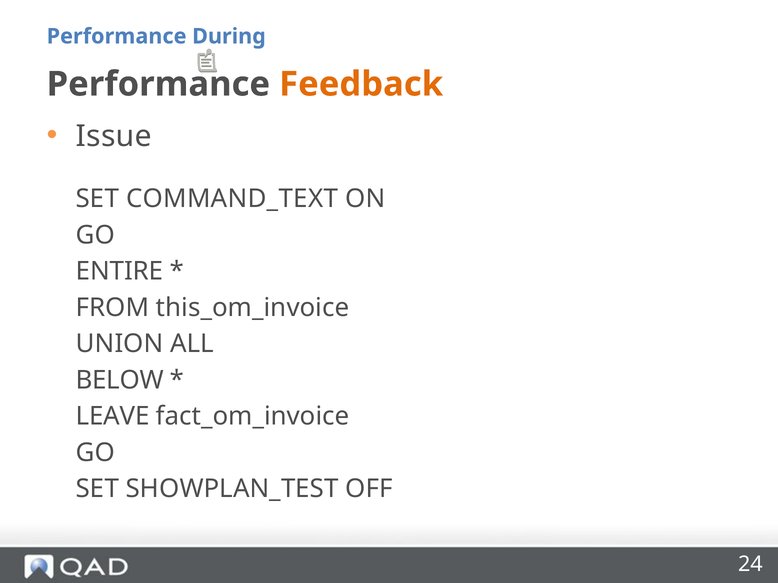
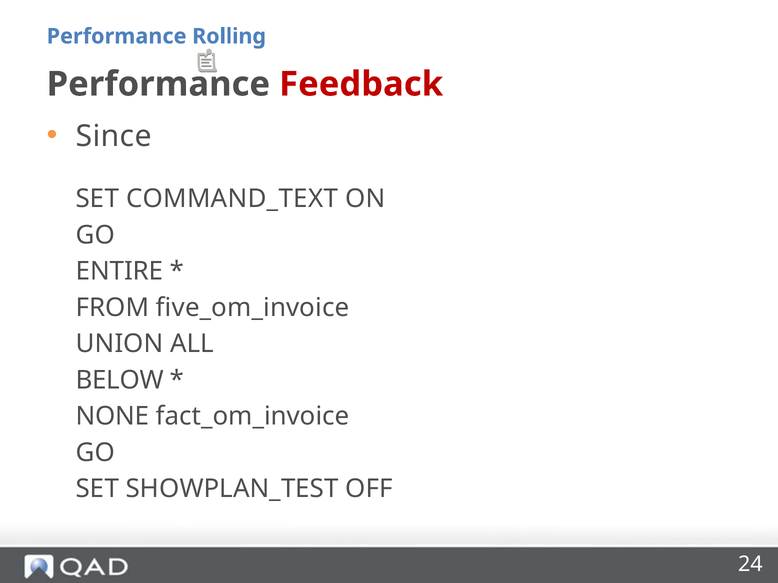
During: During -> Rolling
Feedback colour: orange -> red
Issue: Issue -> Since
this_om_invoice: this_om_invoice -> five_om_invoice
LEAVE: LEAVE -> NONE
